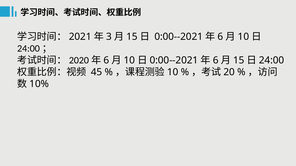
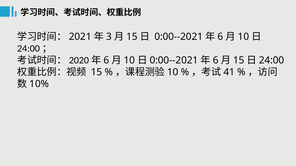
45 at (96, 72): 45 -> 15
20: 20 -> 41
